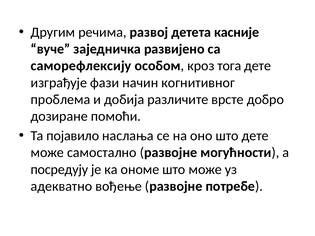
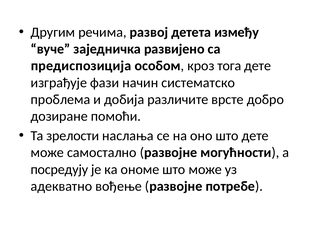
касније: касније -> између
саморефлексију: саморефлексију -> предиспозиција
когнитивног: когнитивног -> систематско
појавило: појавило -> зрелости
